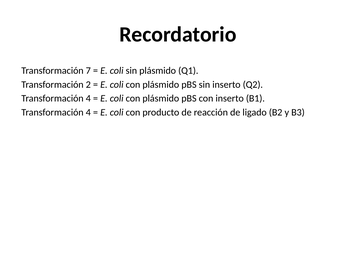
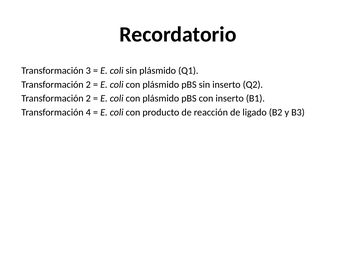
7: 7 -> 3
4 at (88, 98): 4 -> 2
